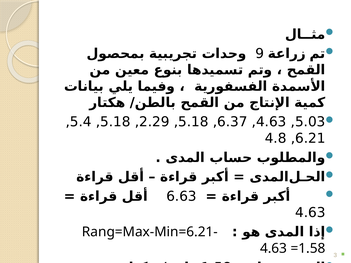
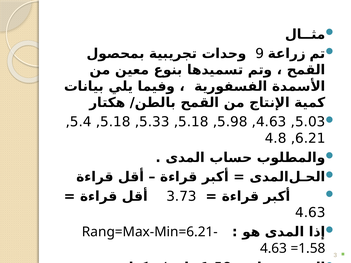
2.29: 2.29 -> 5.33
6.37: 6.37 -> 5.98
6.63: 6.63 -> 3.73
